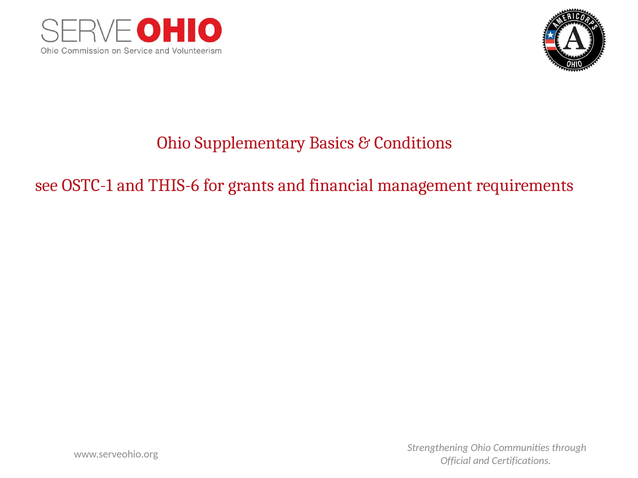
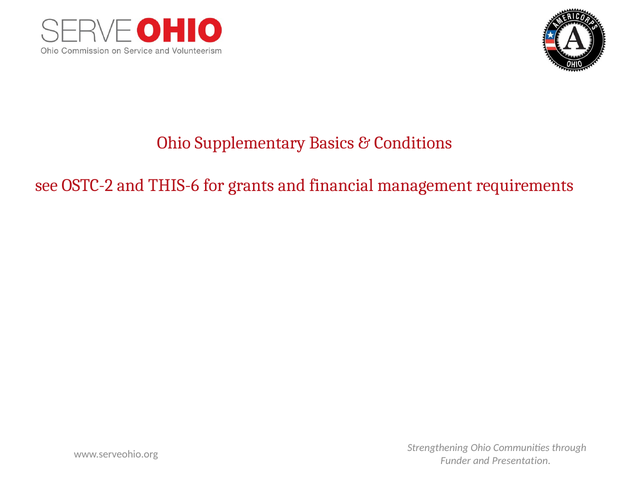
OSTC-1: OSTC-1 -> OSTC-2
Official: Official -> Funder
Certifications: Certifications -> Presentation
